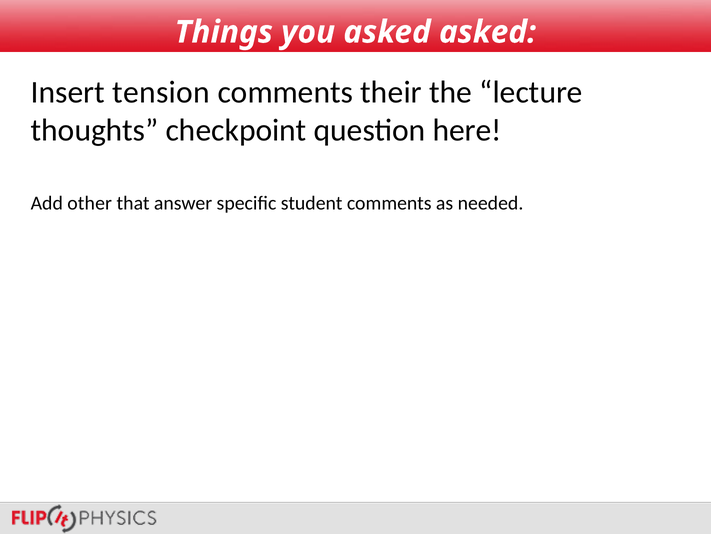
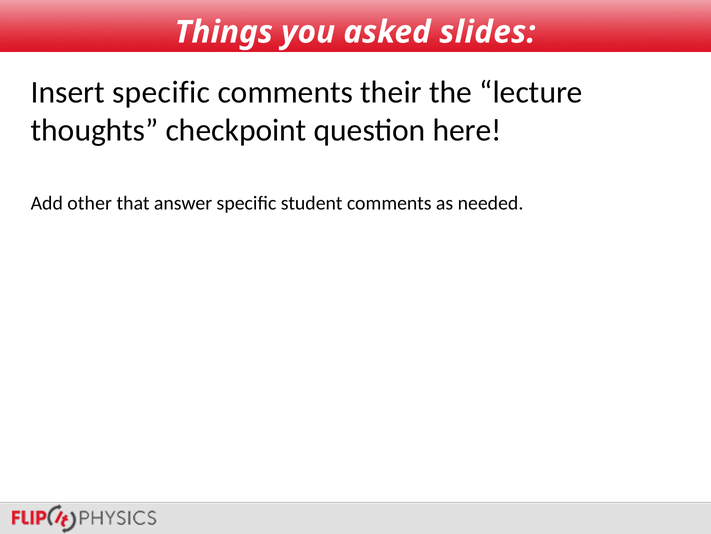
asked asked: asked -> slides
Insert tension: tension -> specific
